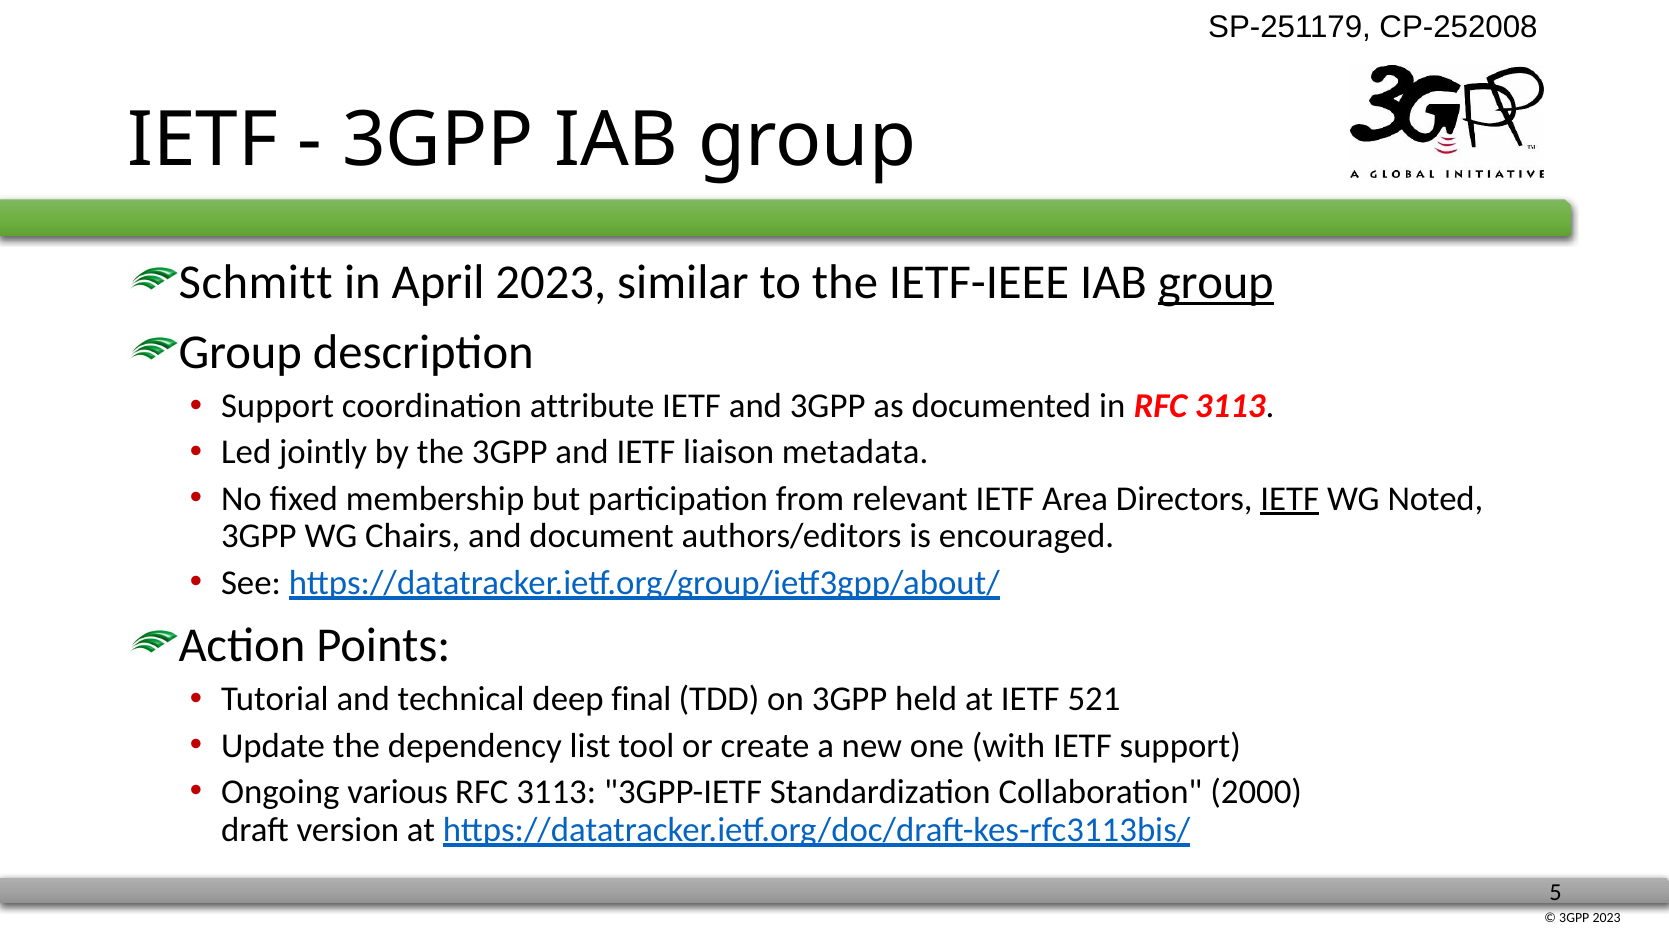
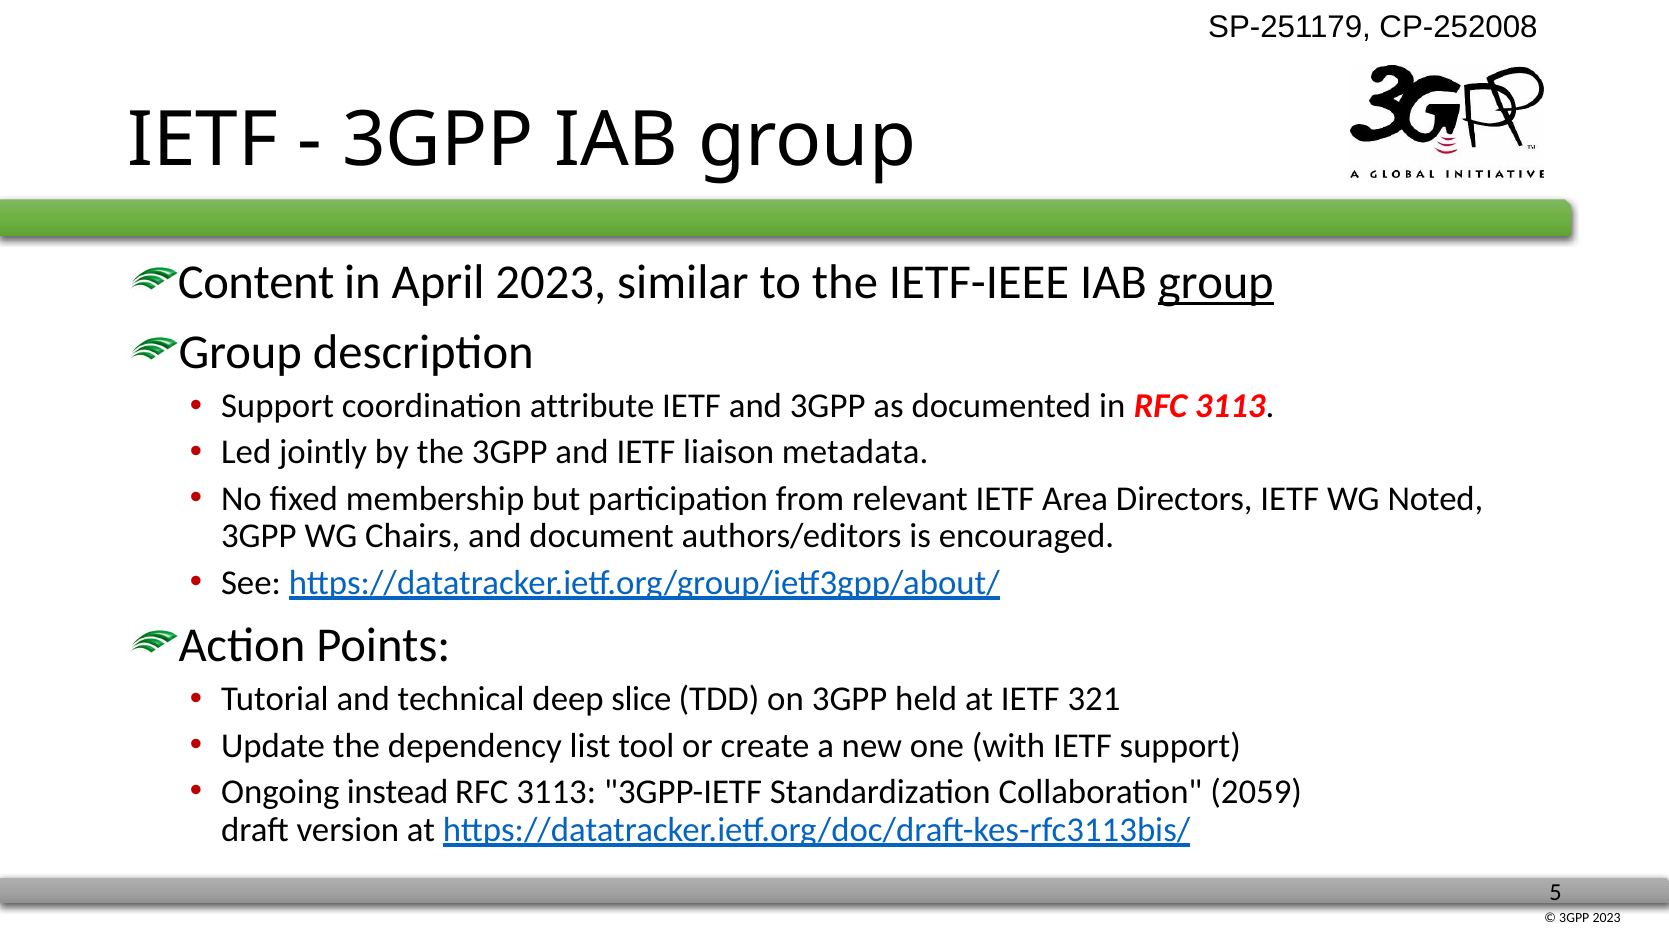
Schmitt: Schmitt -> Content
IETF at (1290, 498) underline: present -> none
final: final -> slice
521: 521 -> 321
various: various -> instead
2000: 2000 -> 2059
